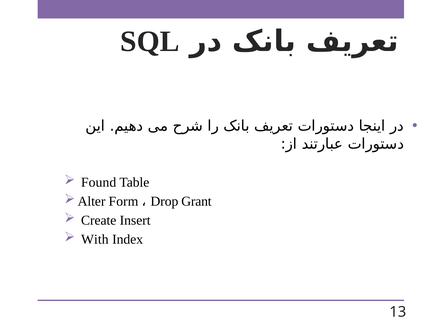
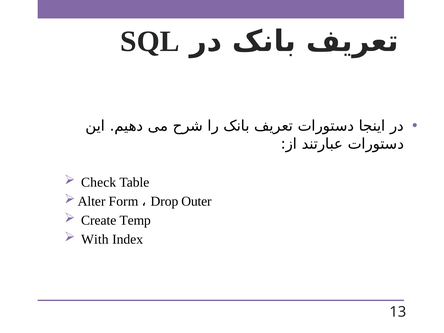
Found: Found -> Check
Grant: Grant -> Outer
Insert: Insert -> Temp
